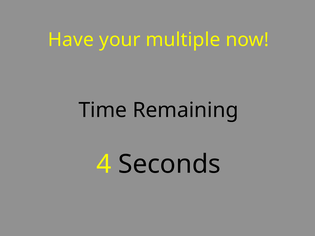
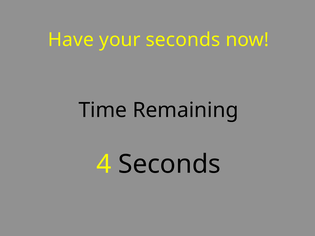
your multiple: multiple -> seconds
